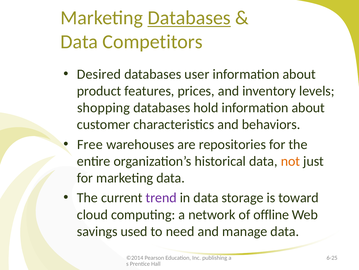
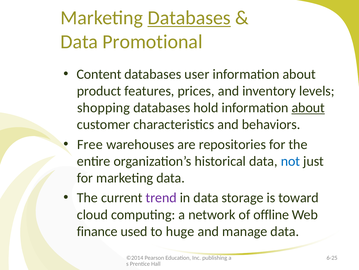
Competitors: Competitors -> Promotional
Desired: Desired -> Content
about at (308, 108) underline: none -> present
not colour: orange -> blue
savings: savings -> finance
need: need -> huge
